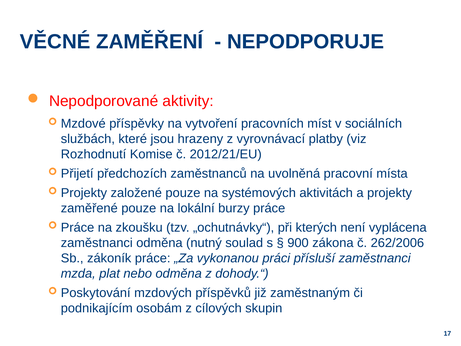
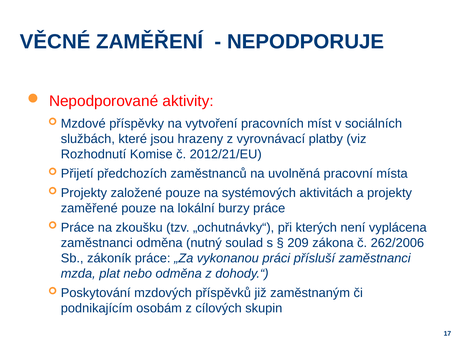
900: 900 -> 209
